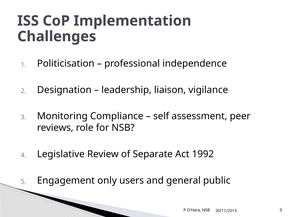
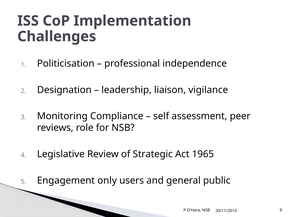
Separate: Separate -> Strategic
1992: 1992 -> 1965
